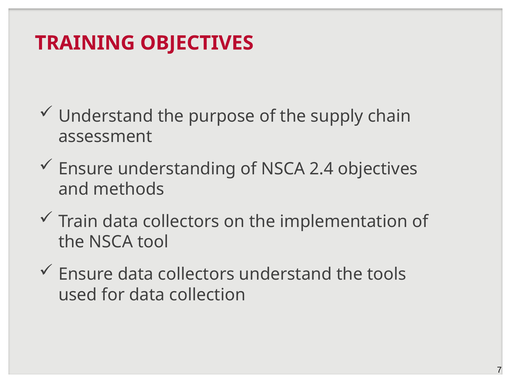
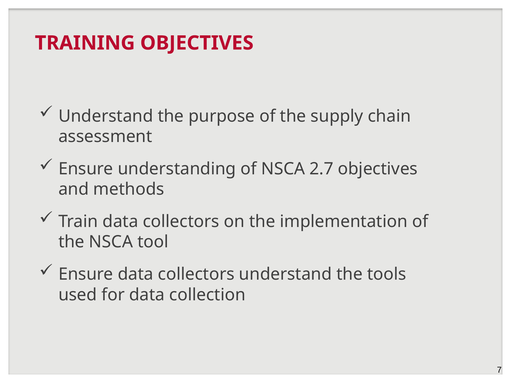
2.4: 2.4 -> 2.7
